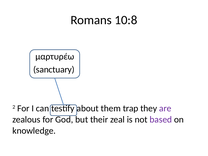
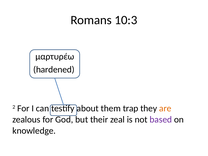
10:8: 10:8 -> 10:3
sanctuary: sanctuary -> hardened
are colour: purple -> orange
